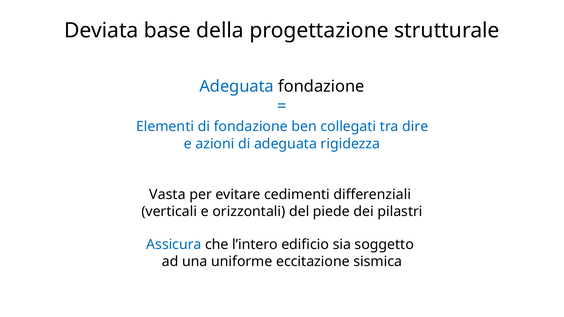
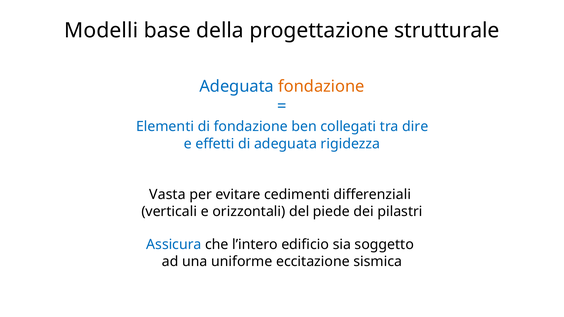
Deviata: Deviata -> Modelli
fondazione at (321, 86) colour: black -> orange
azioni: azioni -> effetti
